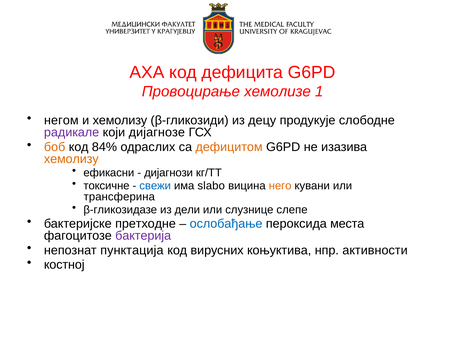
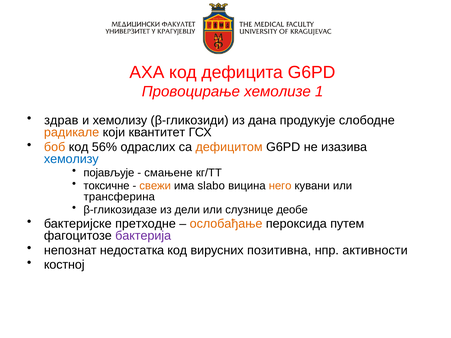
негом: негом -> здрав
децу: децу -> дана
радикале colour: purple -> orange
дијaгнoзe: дијaгнoзe -> квантитет
84%: 84% -> 56%
хемолизу at (71, 159) colour: orange -> blue
ефикасни: ефикасни -> појављује
дијагнози: дијагнози -> смањене
свежи colour: blue -> orange
слепе: слепе -> деобе
ослобађање colour: blue -> orange
места: места -> путем
пунктација: пунктација -> недoстатка
коњуктива: коњуктива -> позитивна
